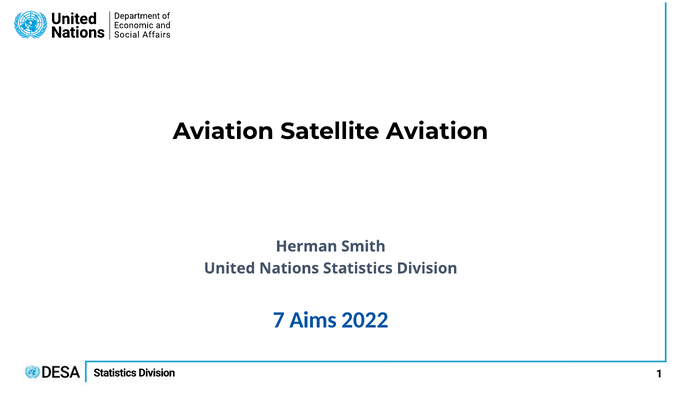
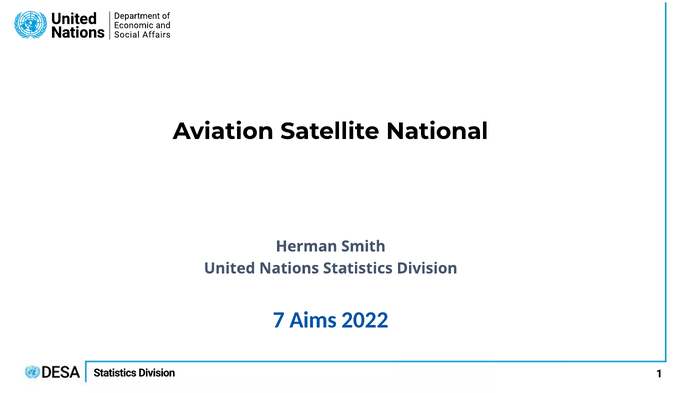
Satellite Aviation: Aviation -> National
